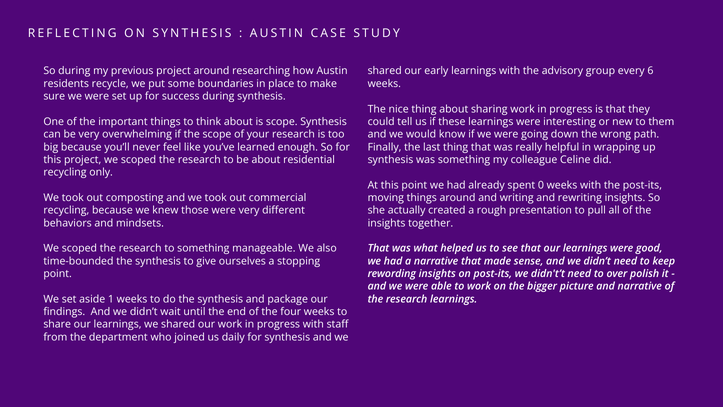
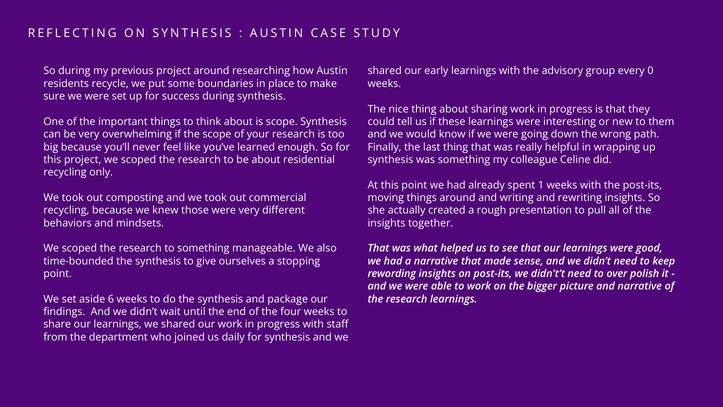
6: 6 -> 0
0: 0 -> 1
1: 1 -> 6
